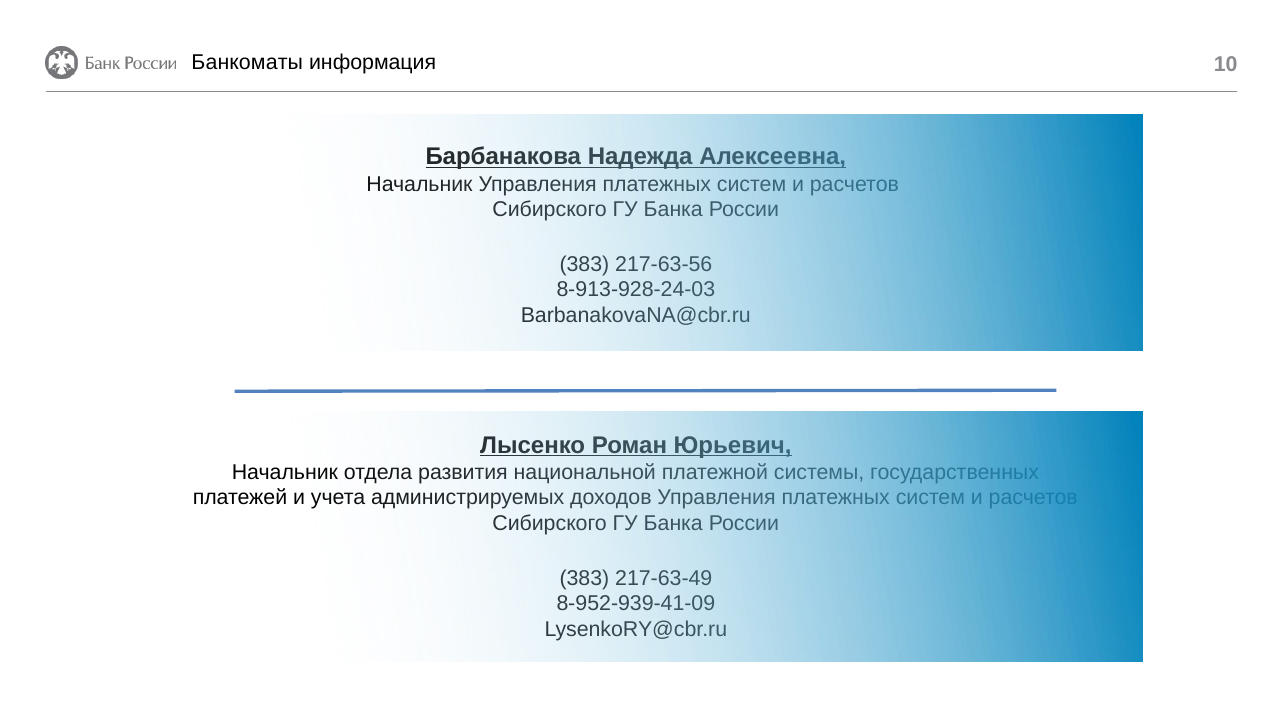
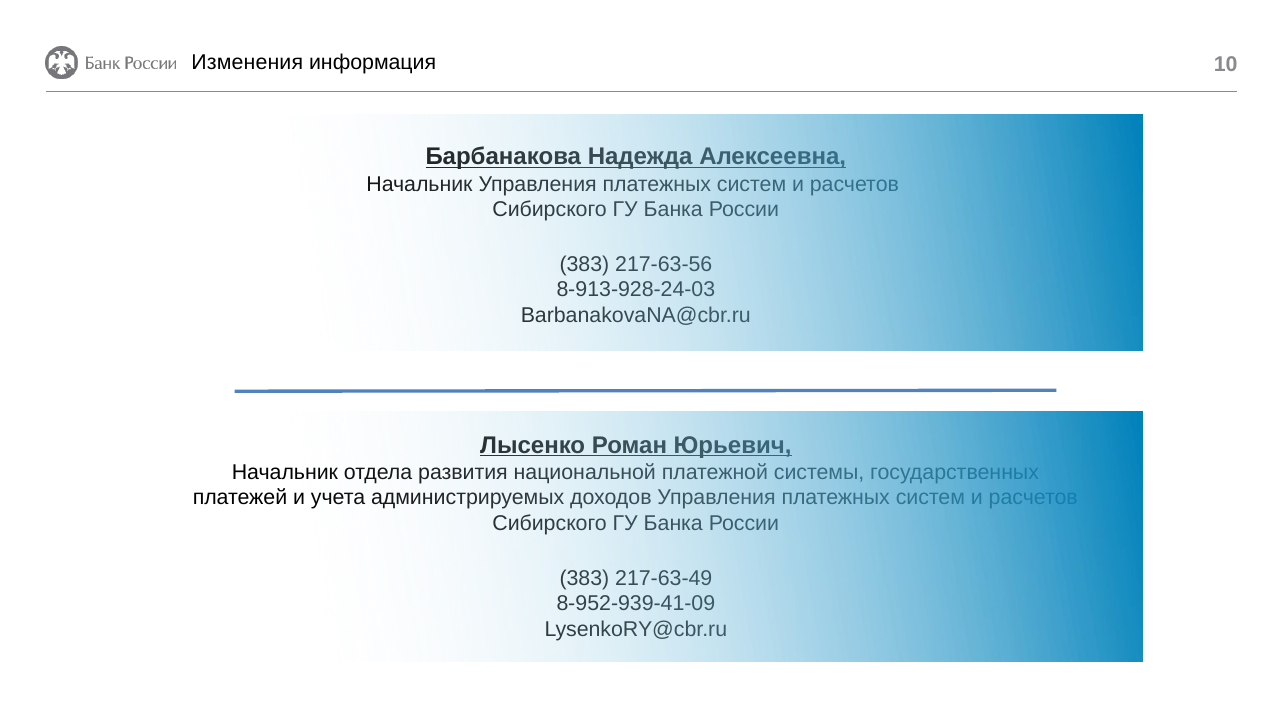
Банкоматы: Банкоматы -> Изменения
